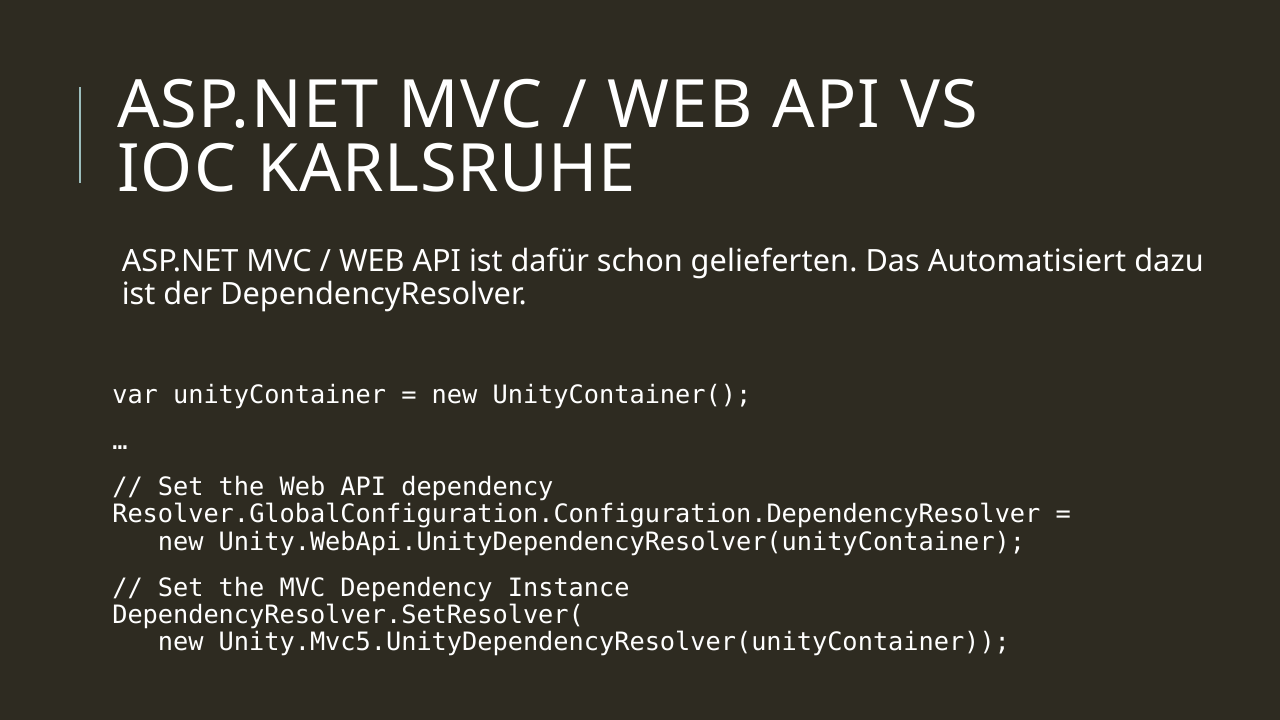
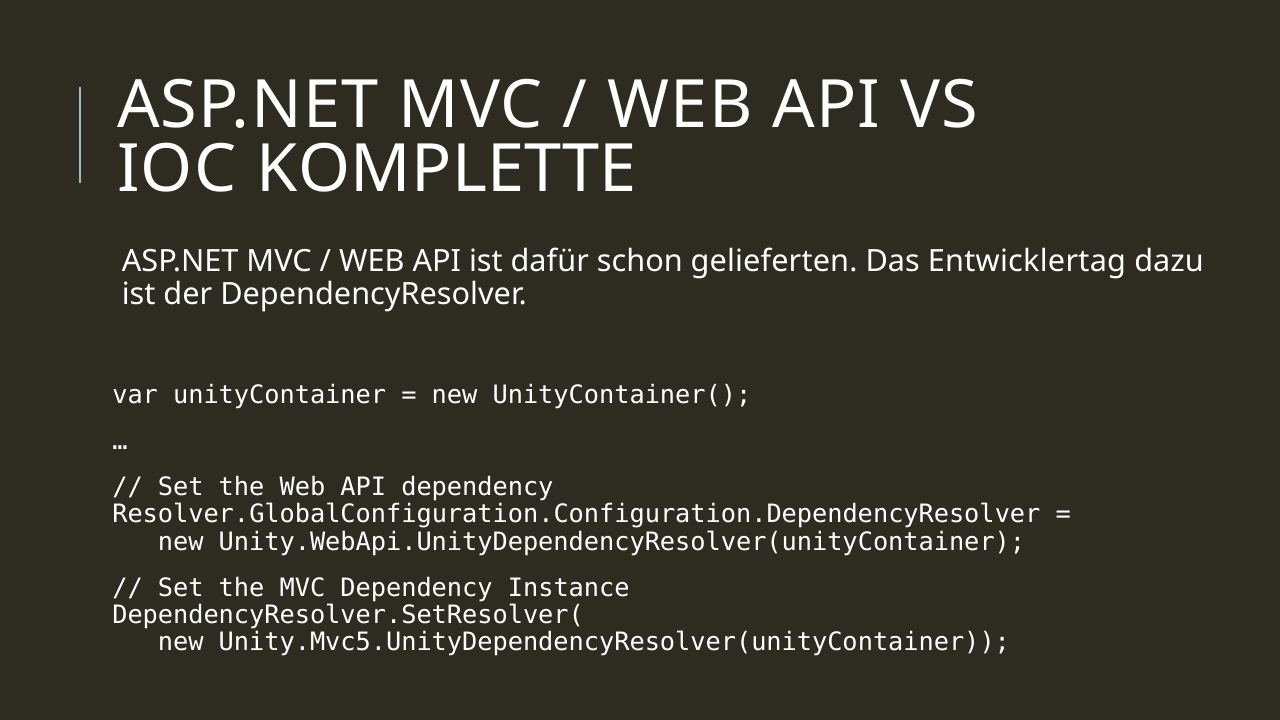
KARLSRUHE: KARLSRUHE -> KOMPLETTE
Automatisiert: Automatisiert -> Entwicklertag
